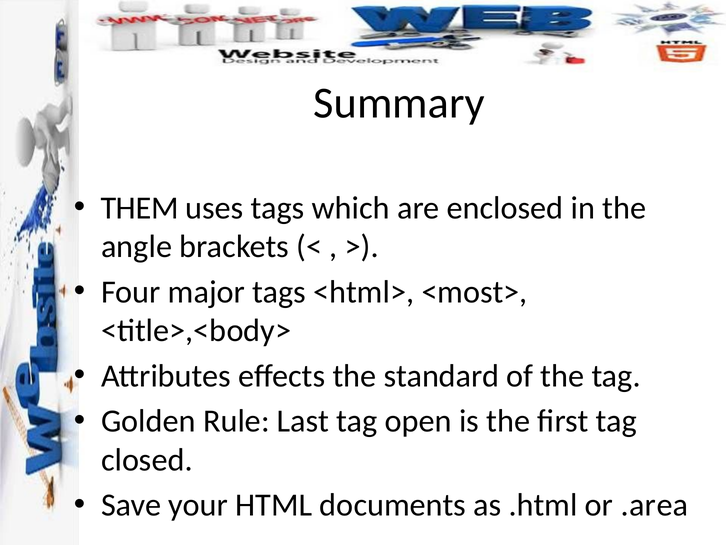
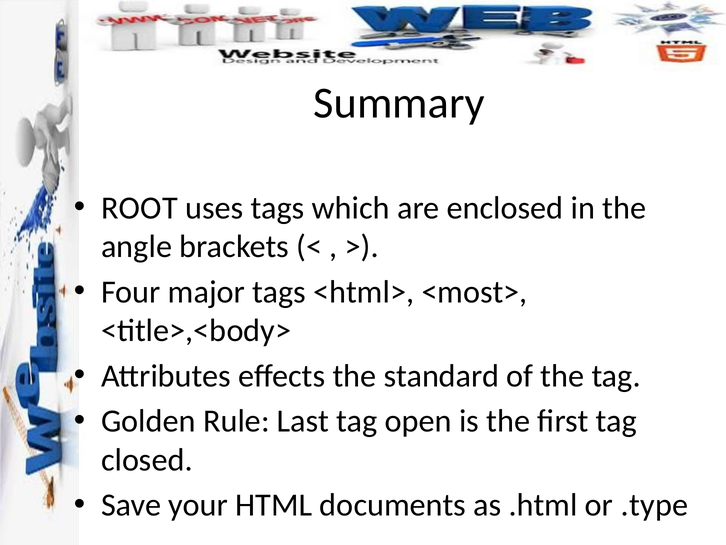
THEM: THEM -> ROOT
.area: .area -> .type
